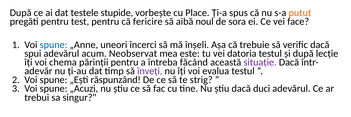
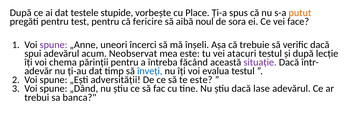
spune at (54, 45) colour: blue -> purple
datoria: datoria -> atacuri
înveți colour: purple -> blue
răspunzând: răspunzând -> adversității
te strig: strig -> este
„Acuzi: „Acuzi -> „Dând
duci: duci -> lase
singur: singur -> banca
